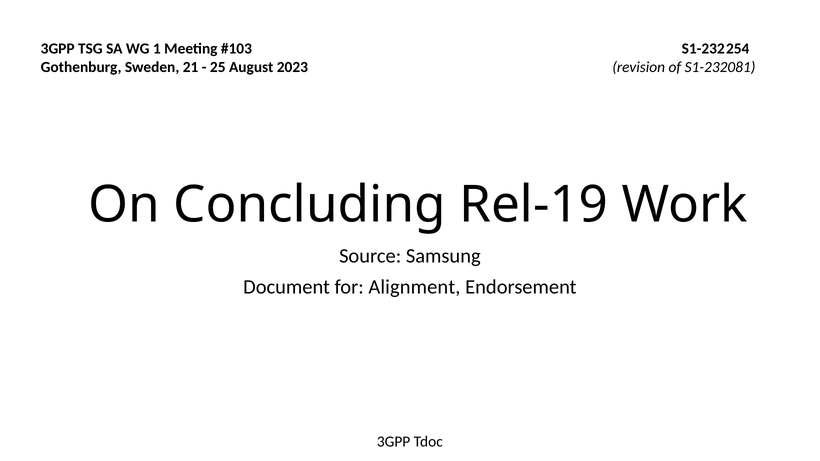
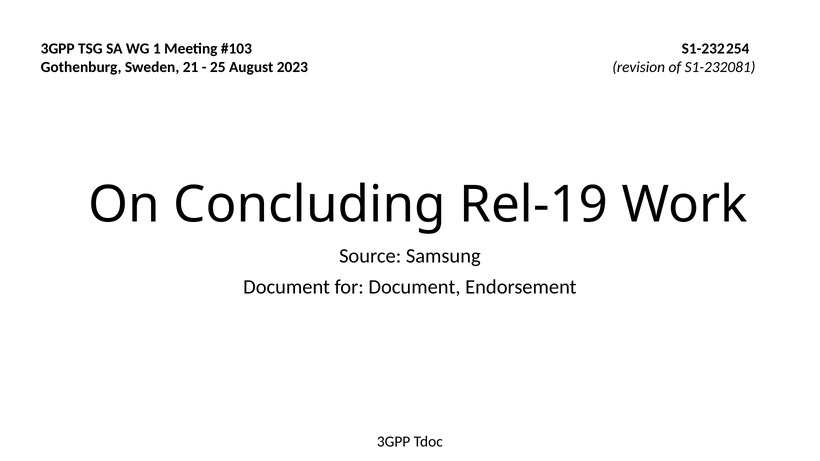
for Alignment: Alignment -> Document
